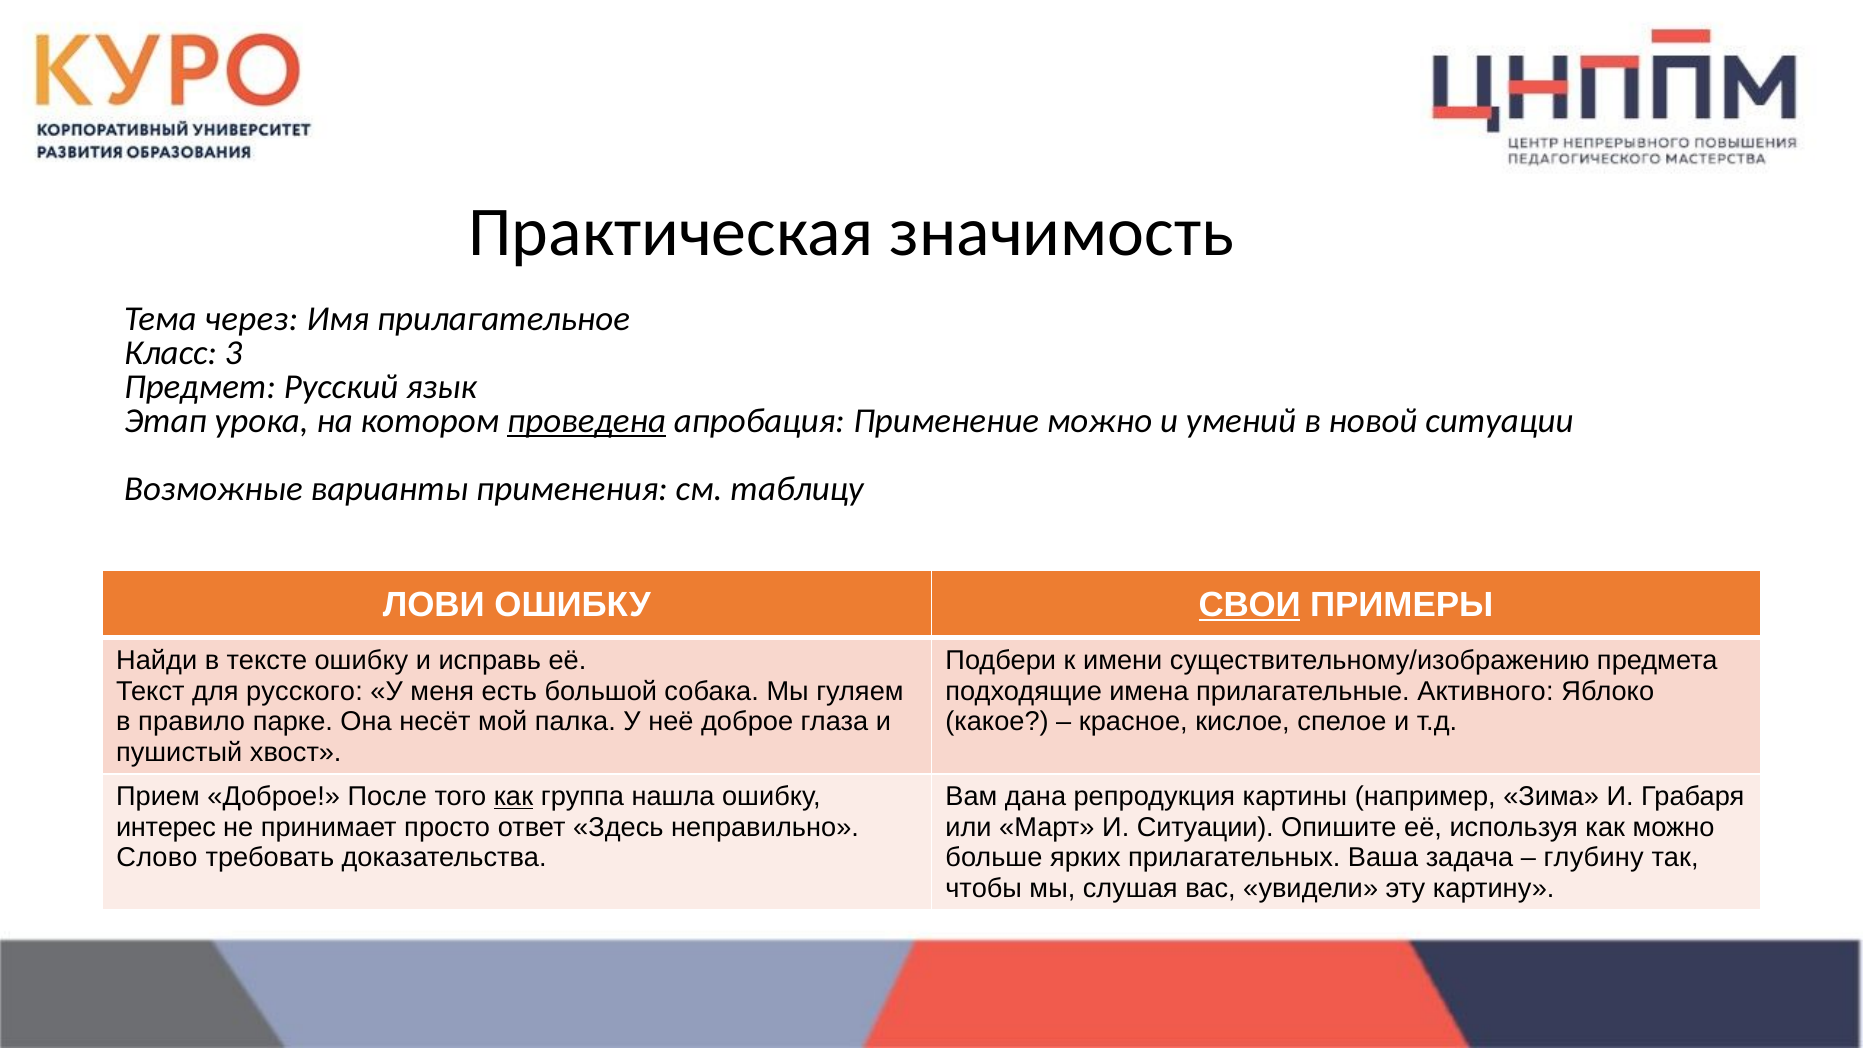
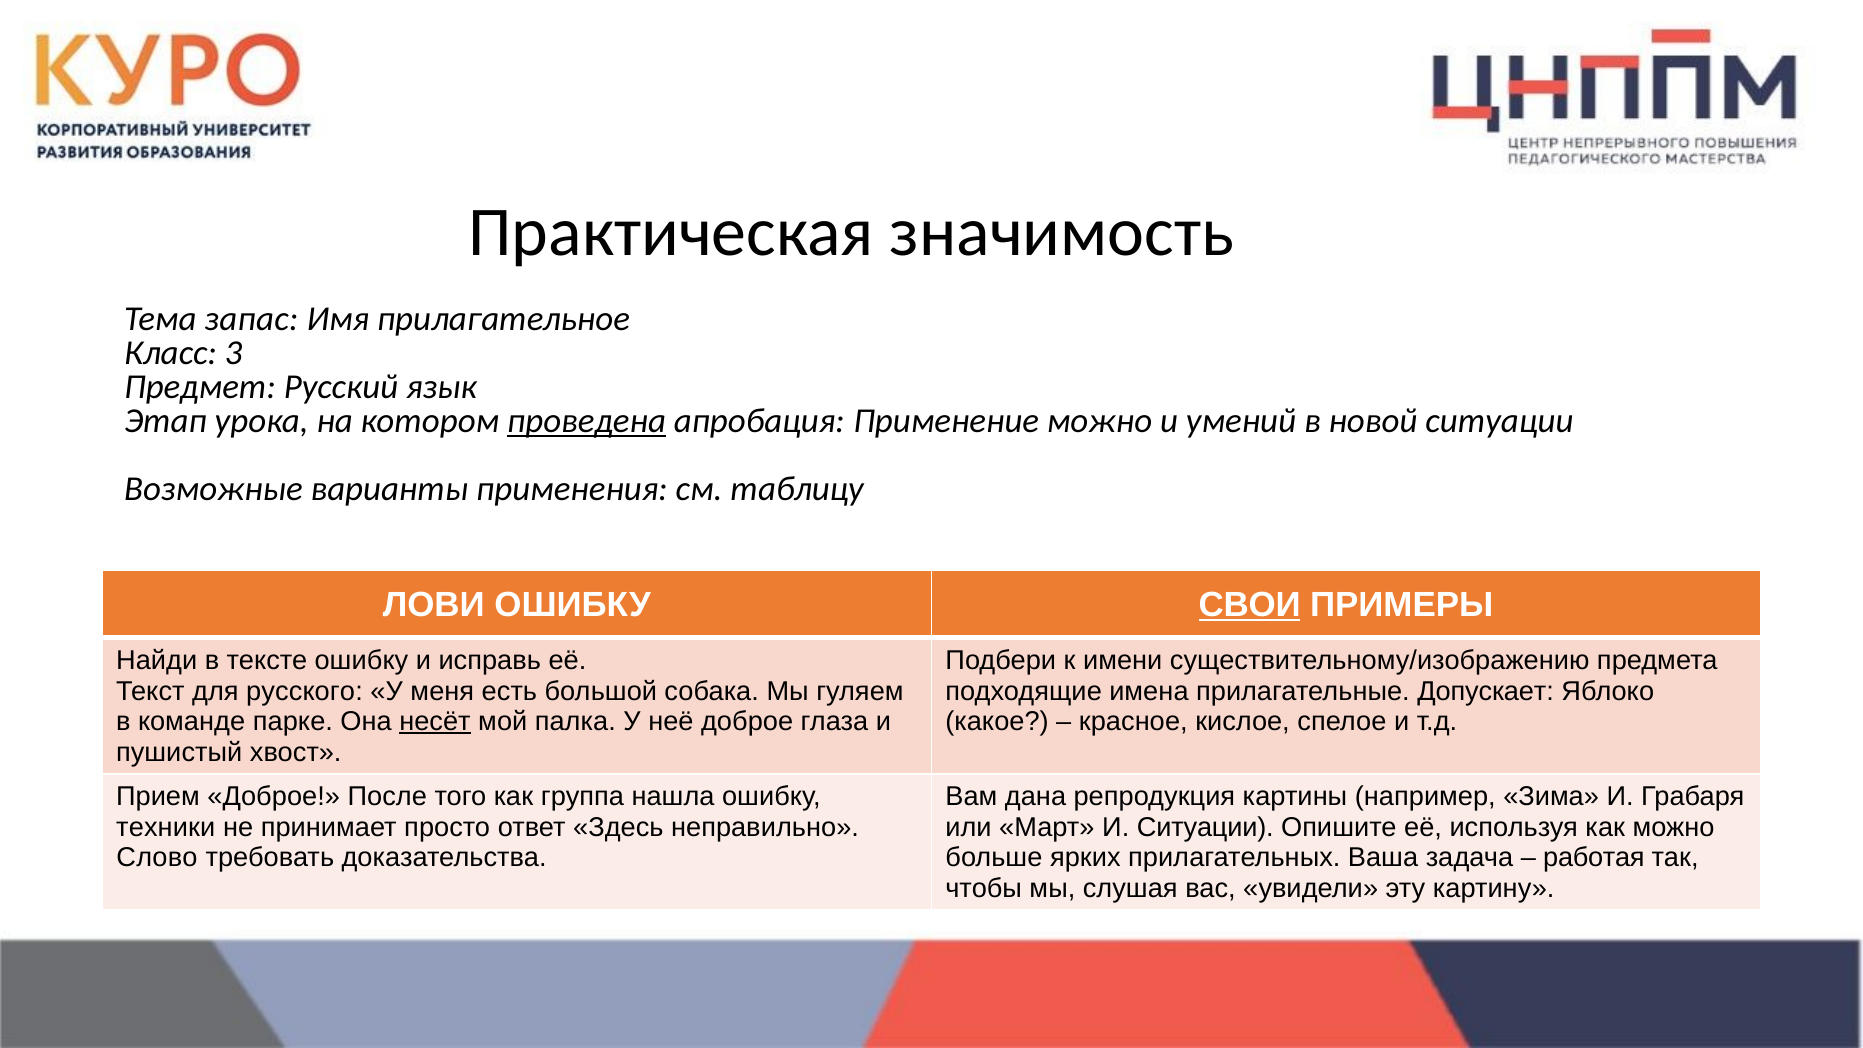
через: через -> запас
Активного: Активного -> Допускает
правило: правило -> команде
несёт underline: none -> present
как at (514, 797) underline: present -> none
интерес: интерес -> техники
глубину: глубину -> работая
